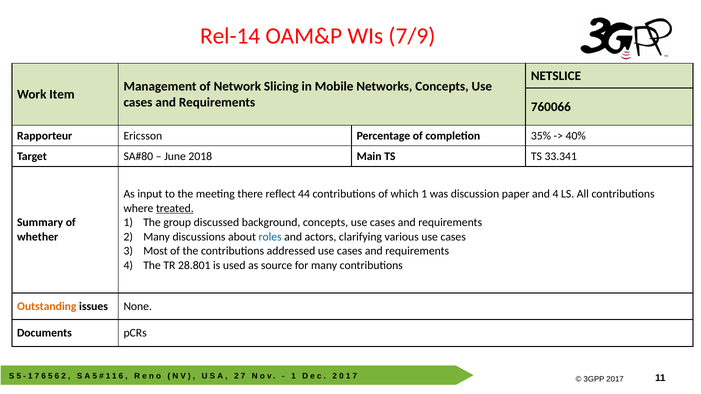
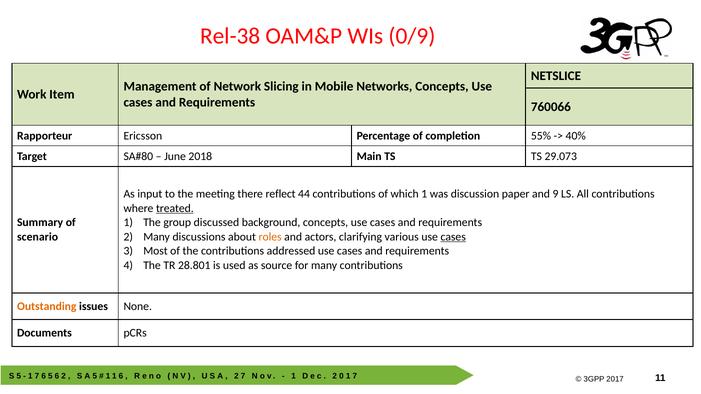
Rel-14: Rel-14 -> Rel-38
7/9: 7/9 -> 0/9
35%: 35% -> 55%
33.341: 33.341 -> 29.073
and 4: 4 -> 9
whether: whether -> scenario
roles colour: blue -> orange
cases at (453, 237) underline: none -> present
